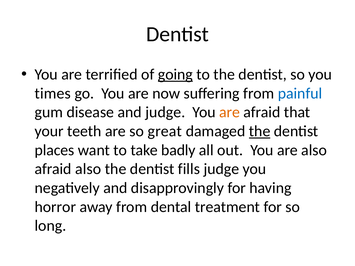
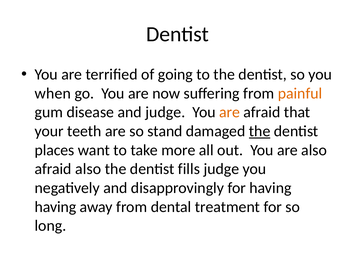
going underline: present -> none
times: times -> when
painful colour: blue -> orange
great: great -> stand
badly: badly -> more
horror at (55, 207): horror -> having
